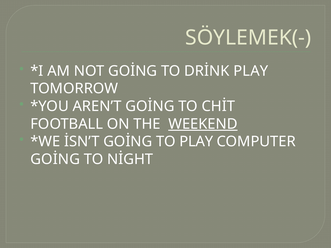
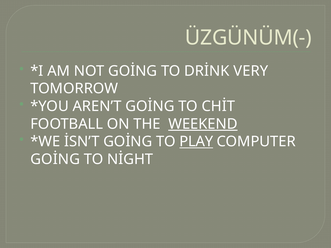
SÖYLEMEK(-: SÖYLEMEK(- -> ÜZGÜNÜM(-
DRİNK PLAY: PLAY -> VERY
PLAY at (196, 142) underline: none -> present
